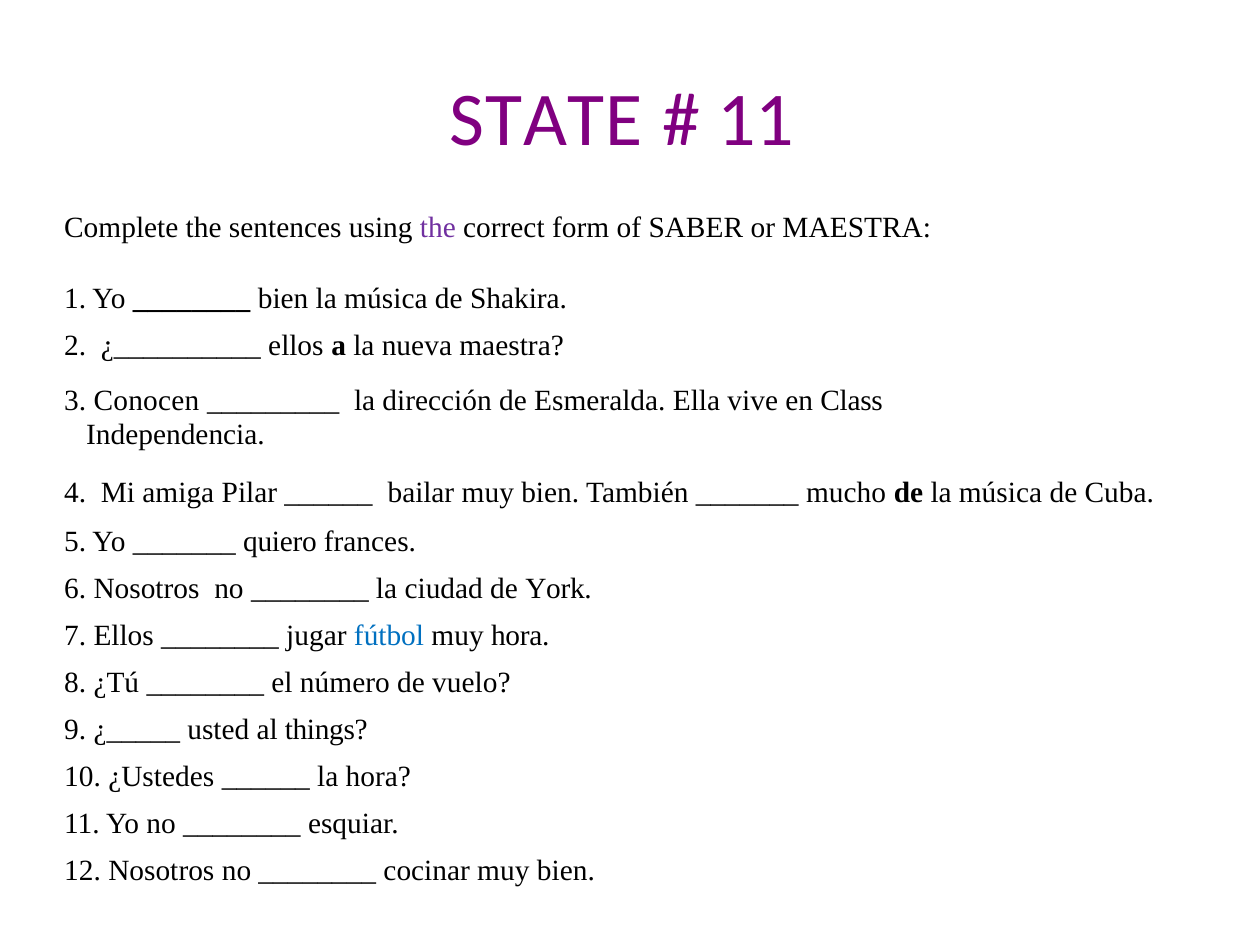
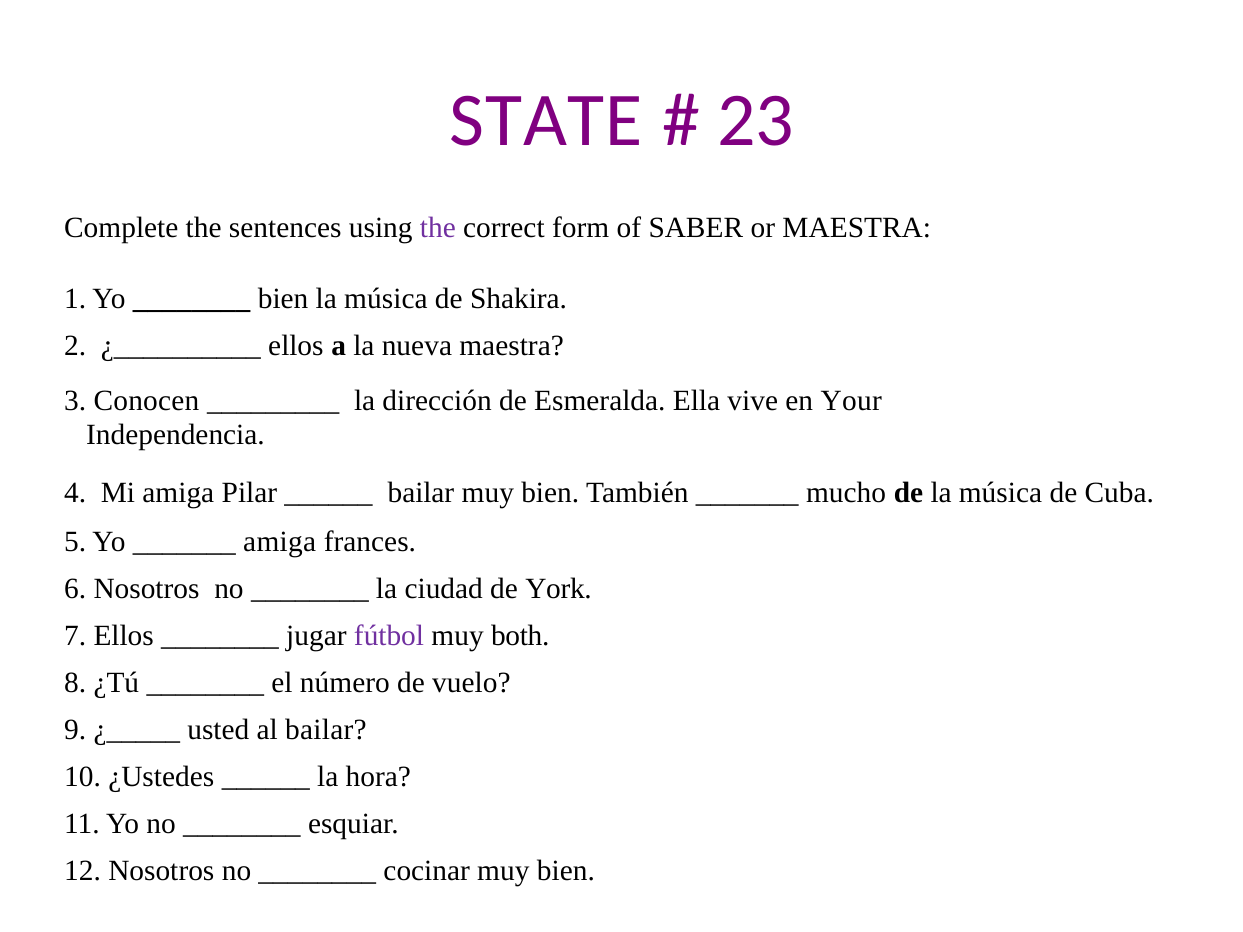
11 at (756, 120): 11 -> 23
Class: Class -> Your
quiero at (280, 542): quiero -> amiga
fútbol colour: blue -> purple
muy hora: hora -> both
al things: things -> bailar
